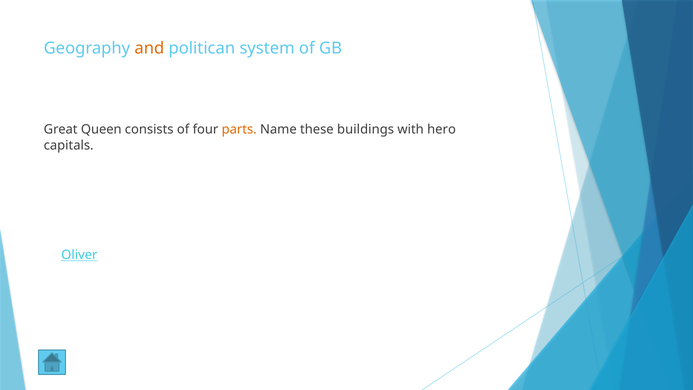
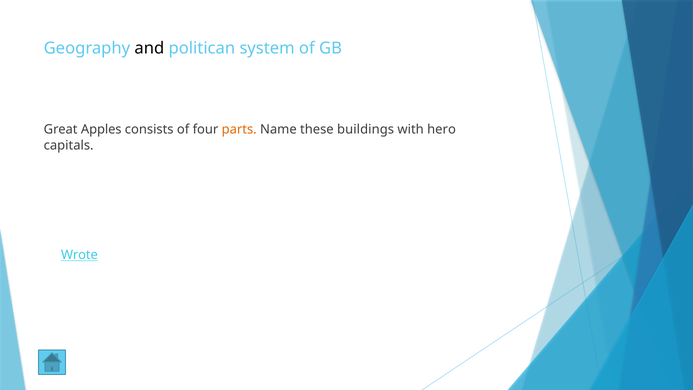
and colour: orange -> black
Queen: Queen -> Apples
Oliver: Oliver -> Wrote
